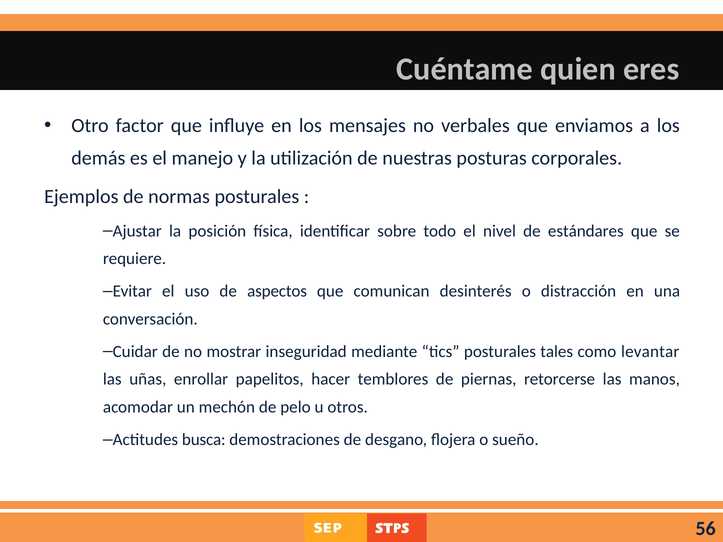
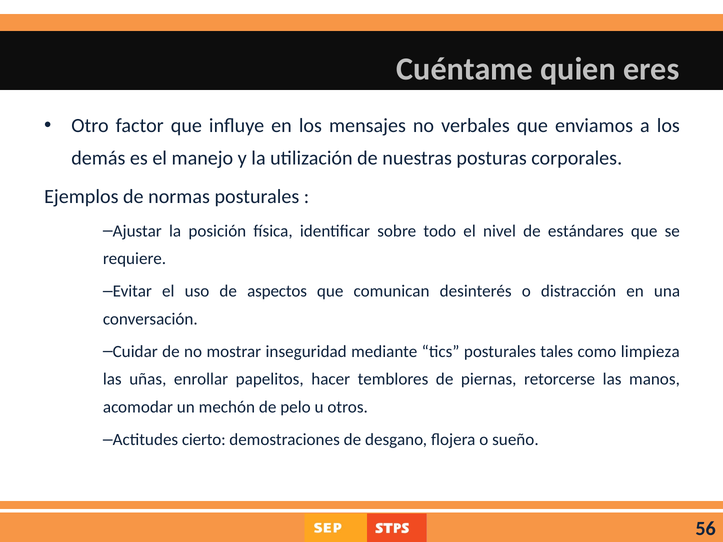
levantar: levantar -> limpieza
busca: busca -> cierto
